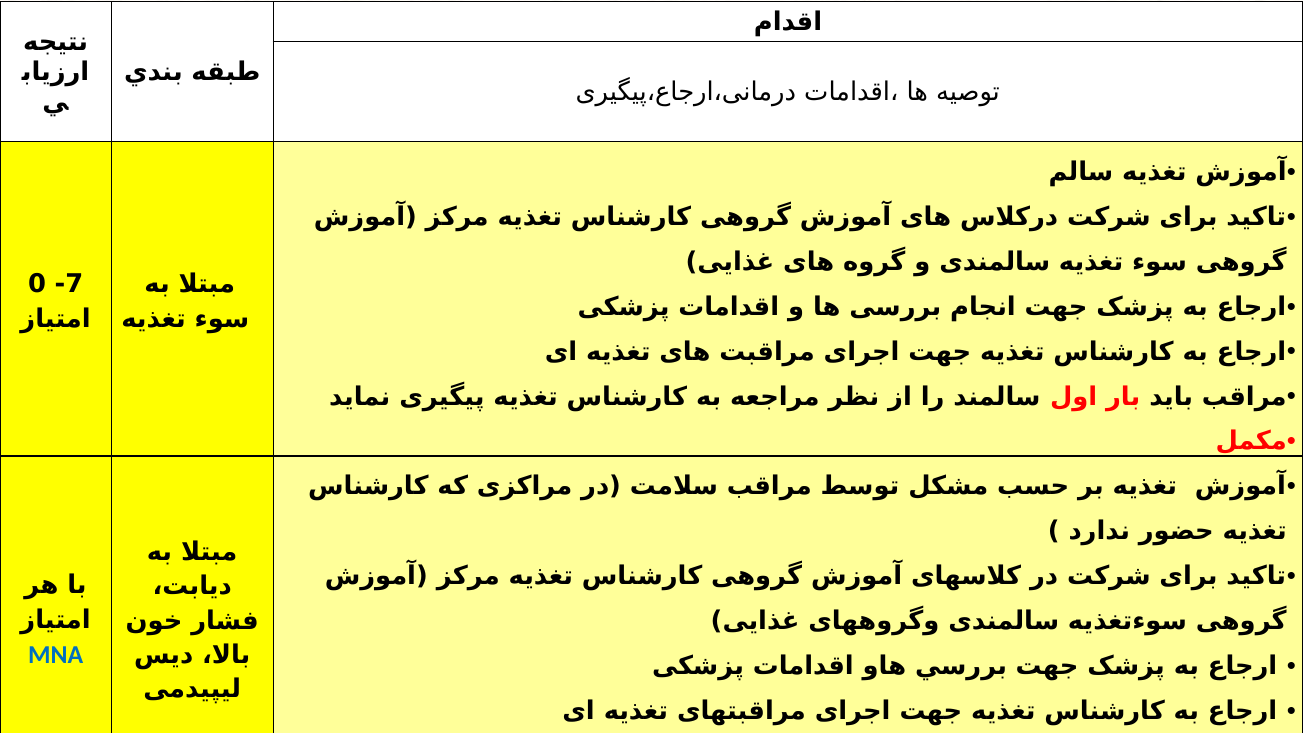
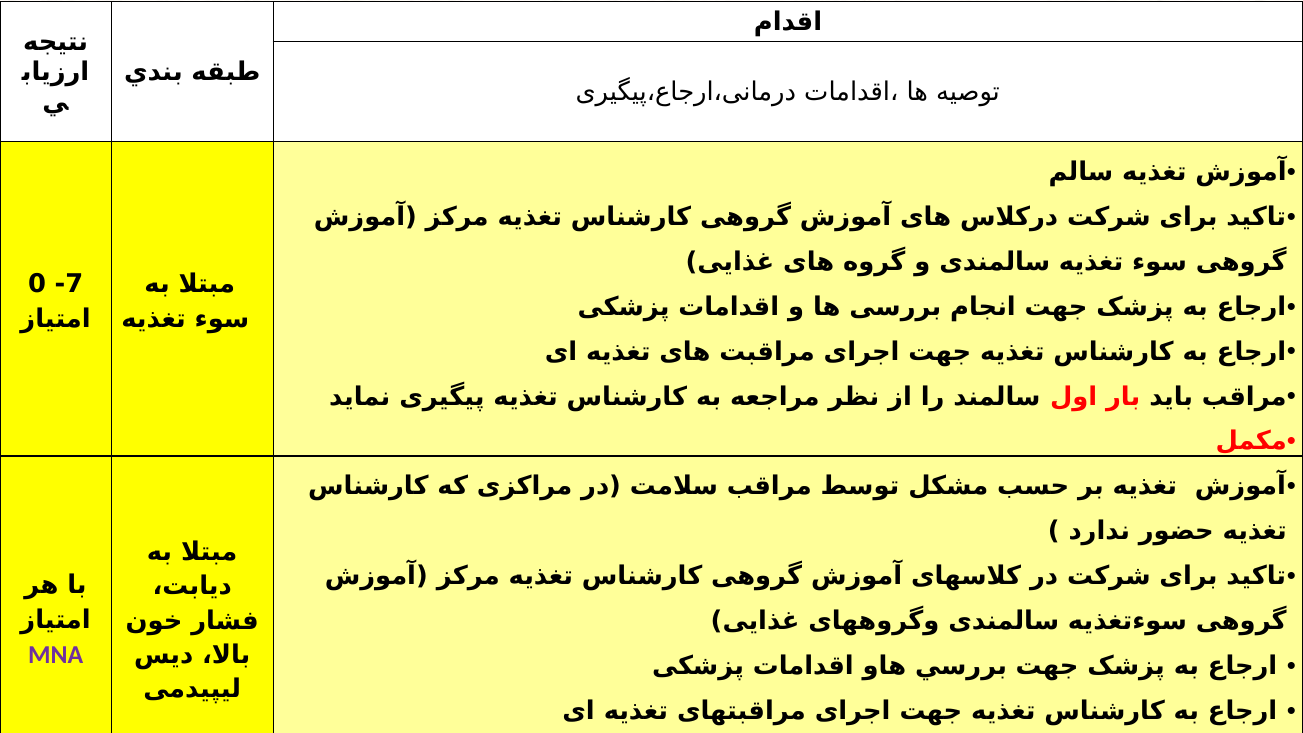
MNA colour: blue -> purple
